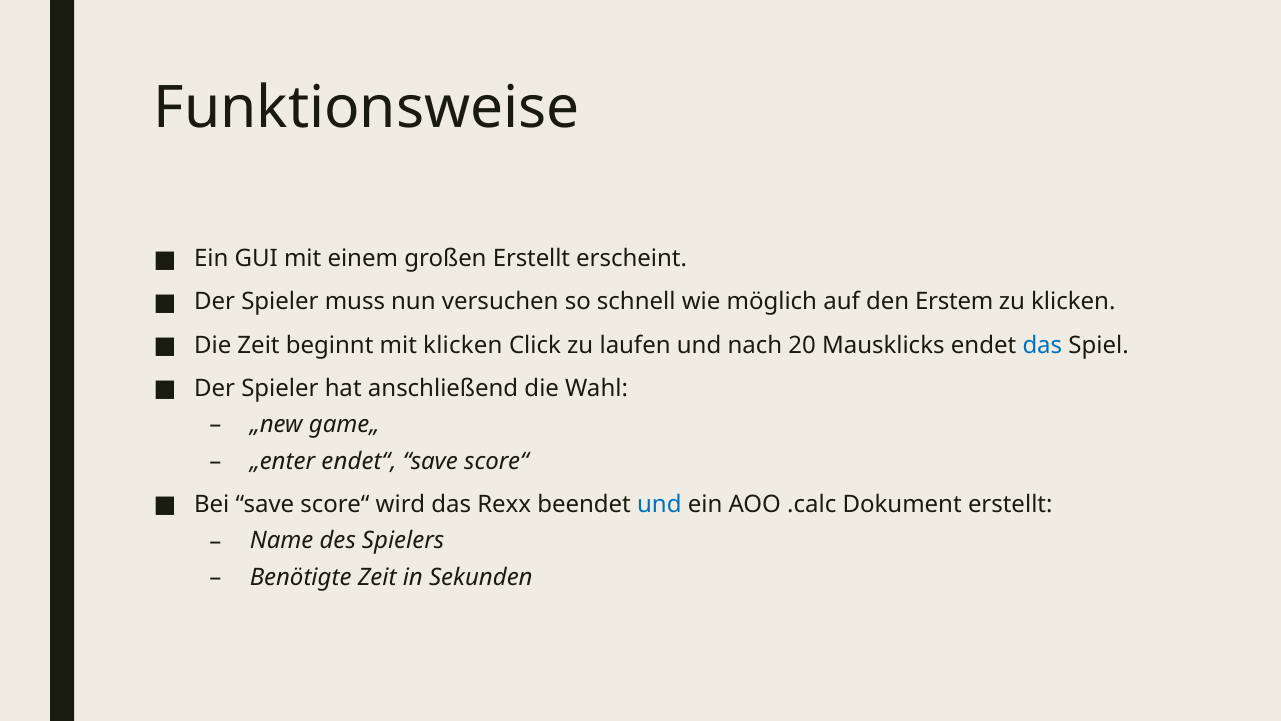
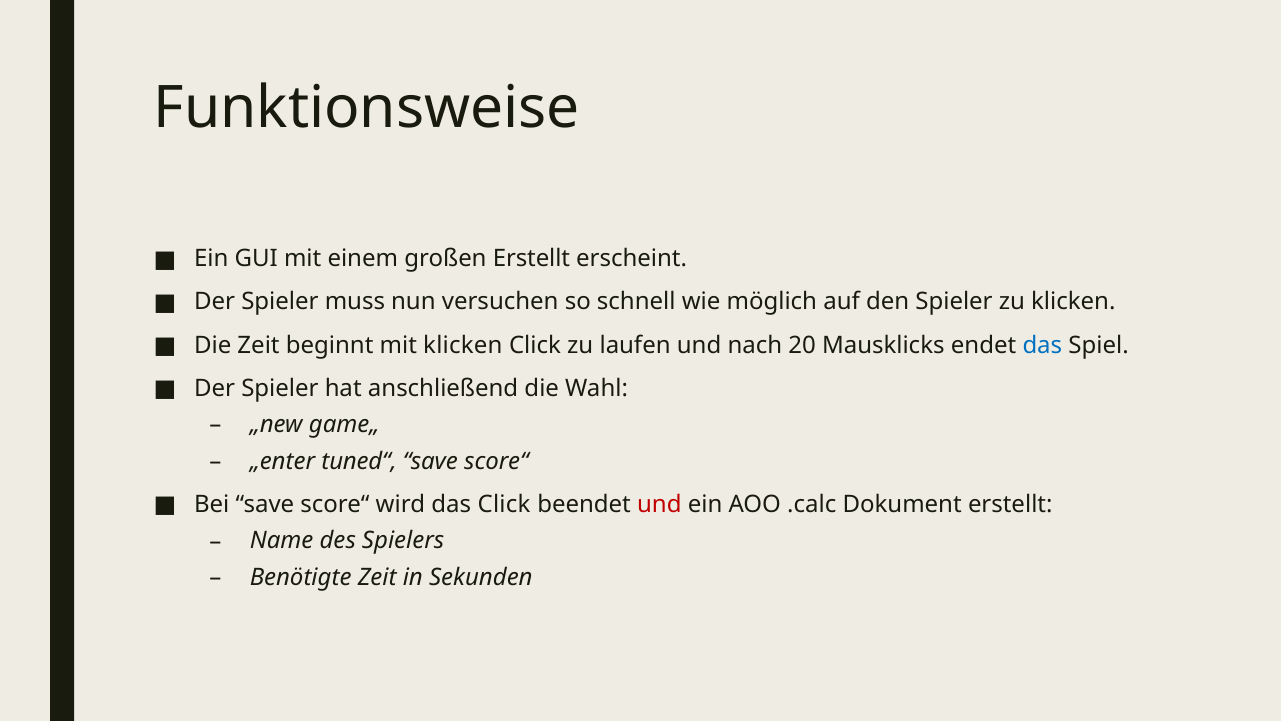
den Erstem: Erstem -> Spieler
endet“: endet“ -> tuned“
das Rexx: Rexx -> Click
und at (659, 504) colour: blue -> red
